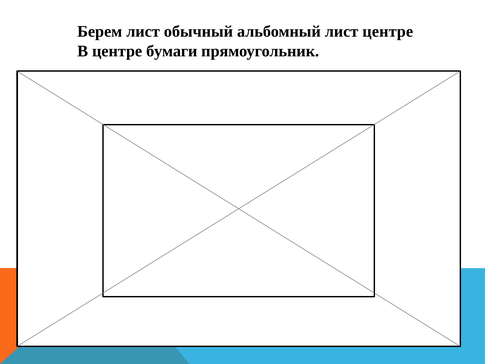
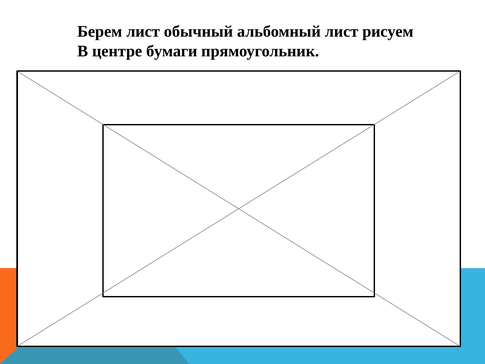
лист центре: центре -> рисуем
